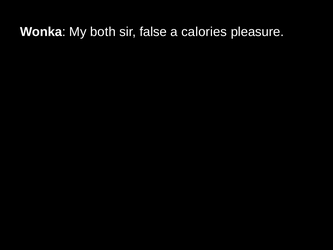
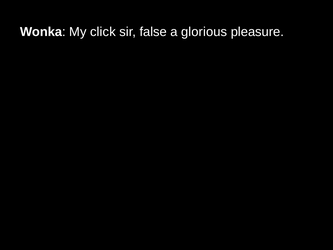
both: both -> click
calories: calories -> glorious
